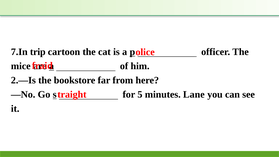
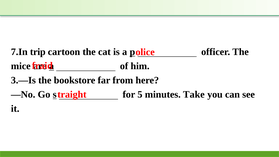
2.—Is: 2.—Is -> 3.—Is
Lane: Lane -> Take
